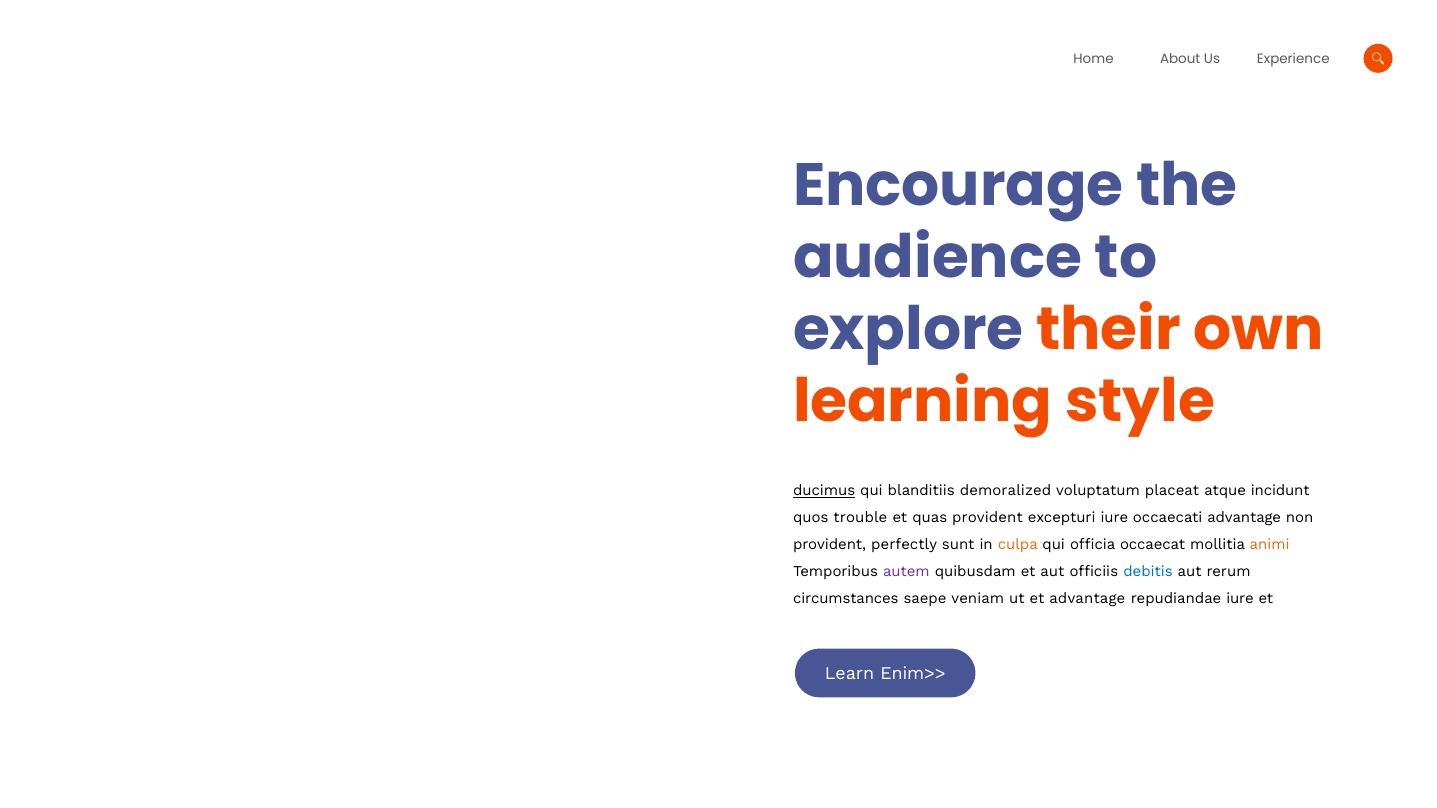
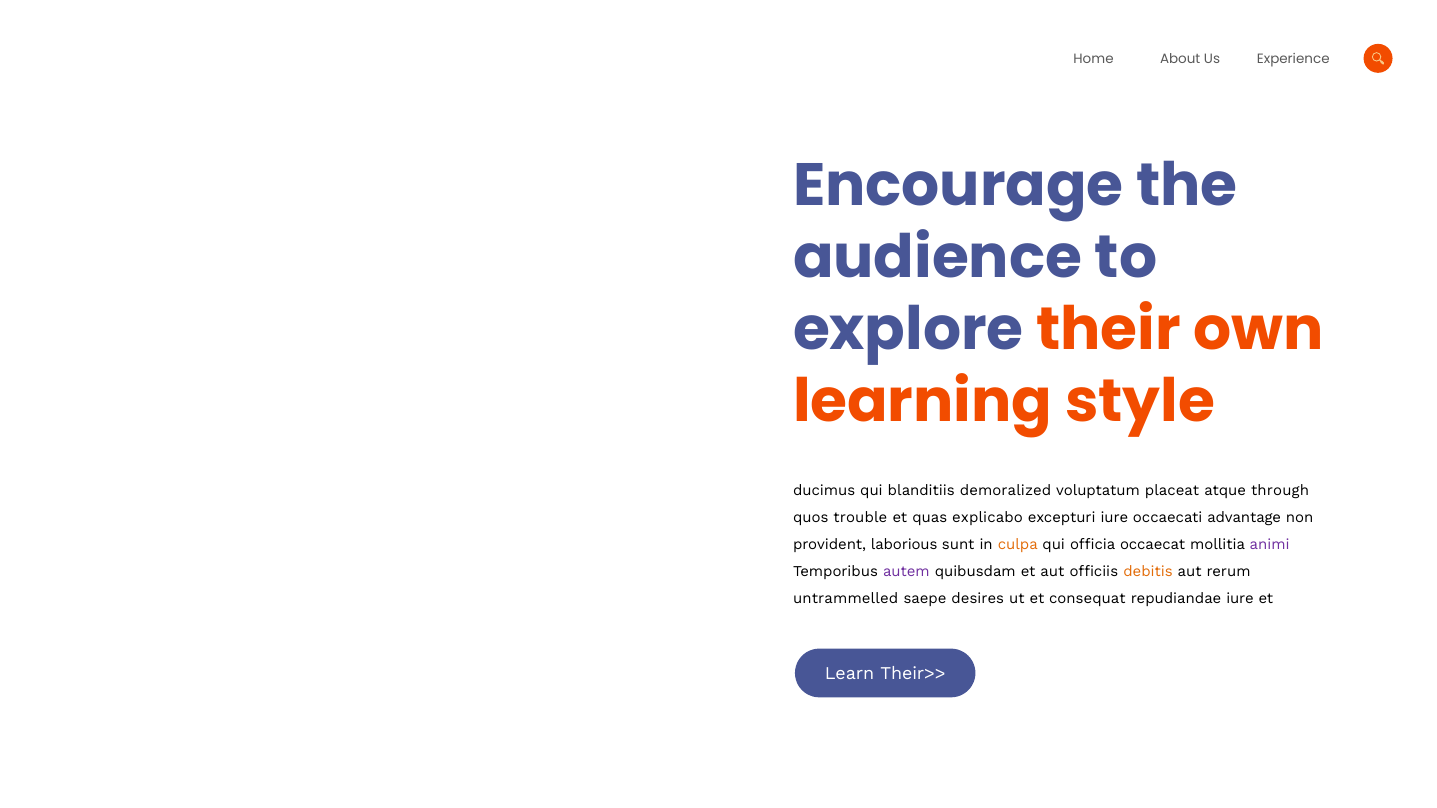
ducimus underline: present -> none
incidunt: incidunt -> through
quas provident: provident -> explicabo
perfectly: perfectly -> laborious
animi colour: orange -> purple
debitis colour: blue -> orange
circumstances: circumstances -> untrammelled
veniam: veniam -> desires
et advantage: advantage -> consequat
Enim>>: Enim>> -> Their>>
